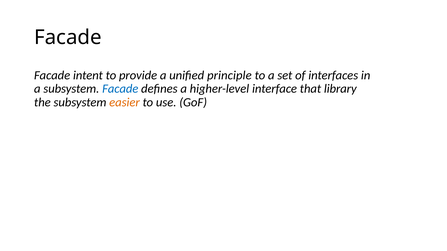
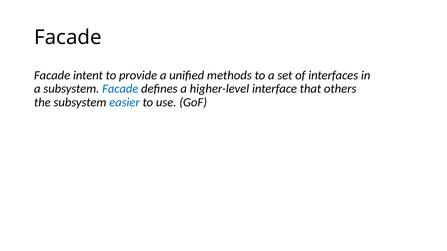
principle: principle -> methods
library: library -> others
easier colour: orange -> blue
